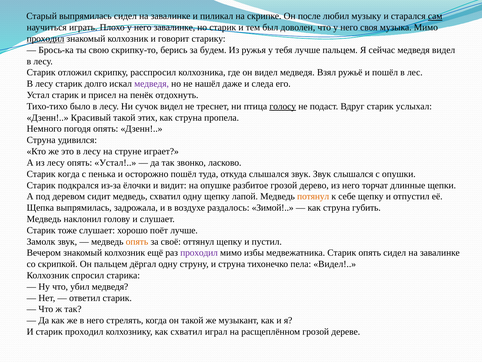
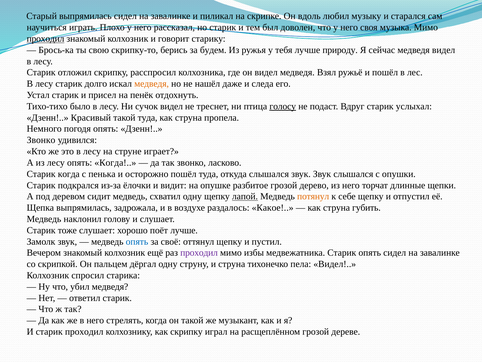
после: после -> вдоль
сам underline: present -> none
него завалинке: завалинке -> рассказал
лучше пальцем: пальцем -> природу
медведя at (152, 84) colour: purple -> orange
такой этих: этих -> туда
Струна at (41, 140): Струна -> Звонко
опять Устал: Устал -> Когда
лапой underline: none -> present
Зимой: Зимой -> Какое
опять at (137, 241) colour: orange -> blue
как схватил: схватил -> скрипку
